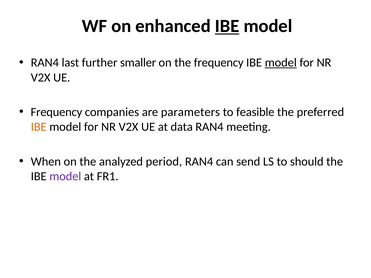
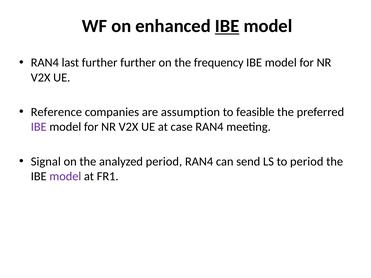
further smaller: smaller -> further
model at (281, 63) underline: present -> none
Frequency at (56, 112): Frequency -> Reference
parameters: parameters -> assumption
IBE at (39, 127) colour: orange -> purple
data: data -> case
When: When -> Signal
to should: should -> period
